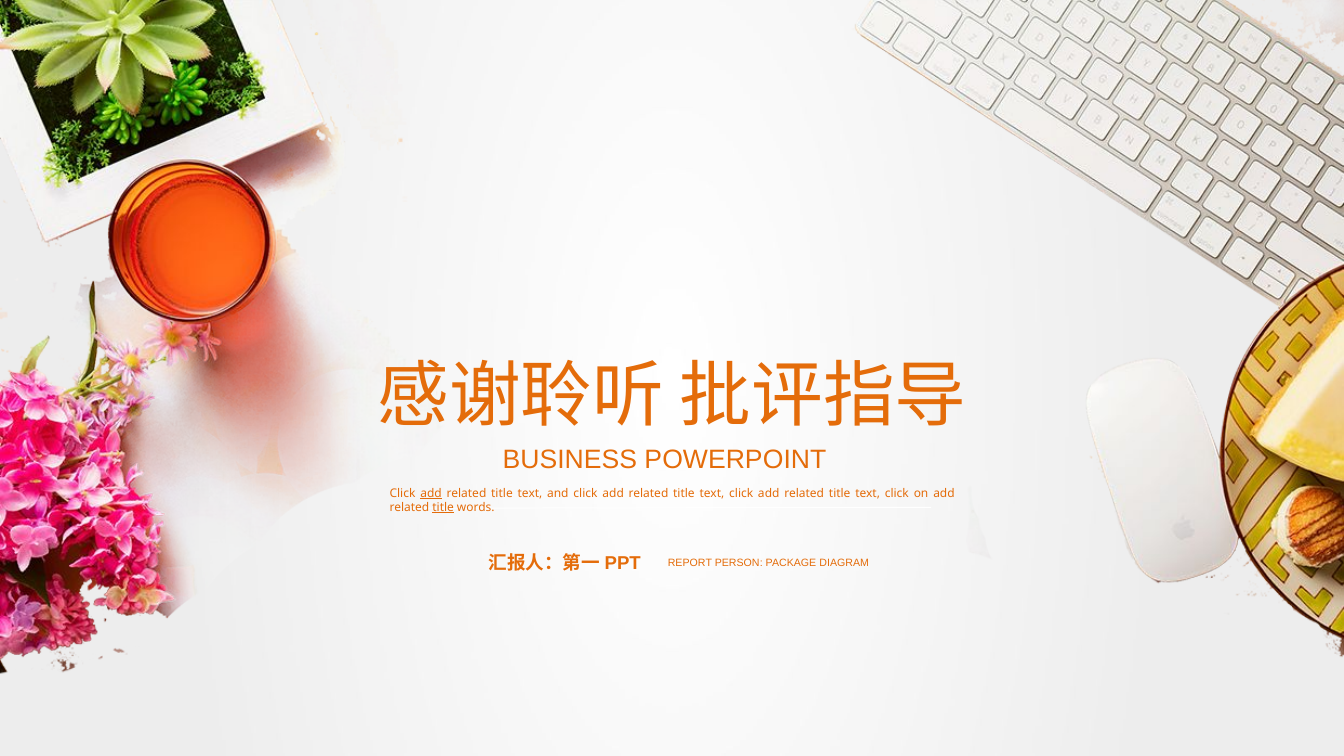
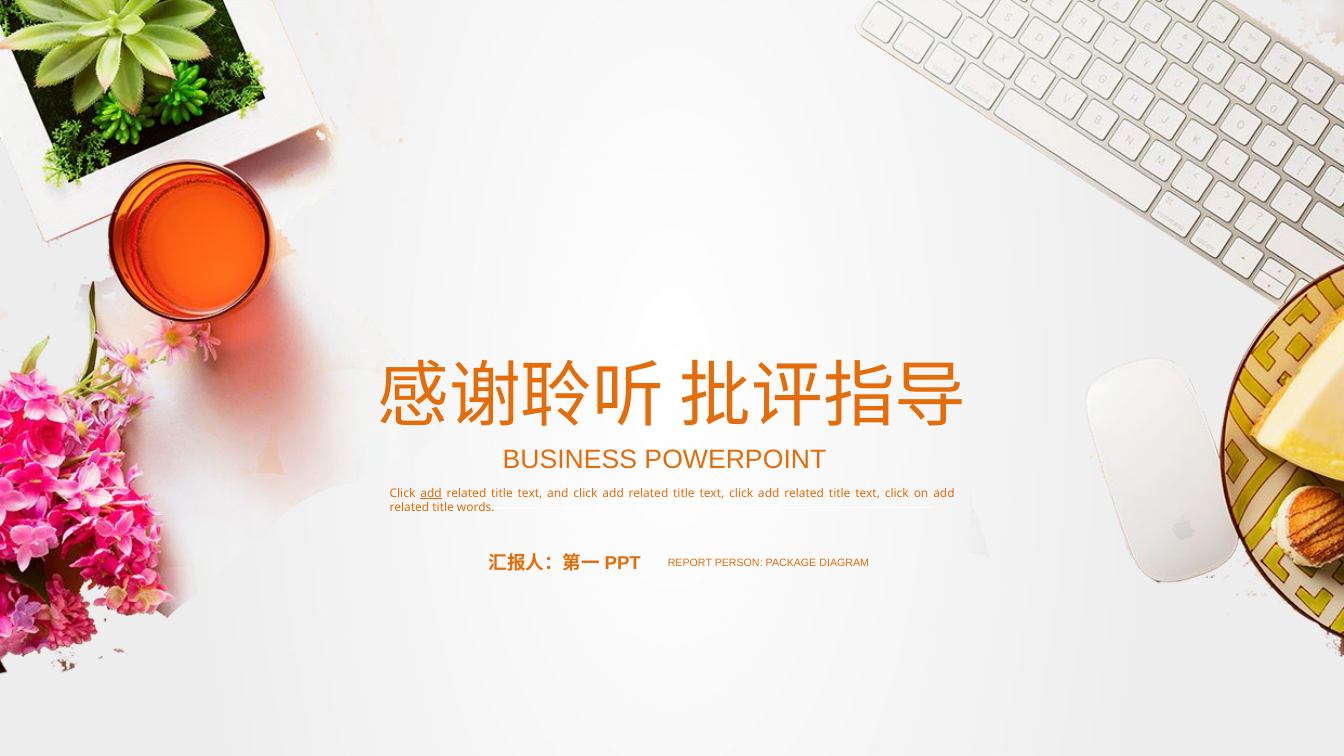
title at (443, 508) underline: present -> none
